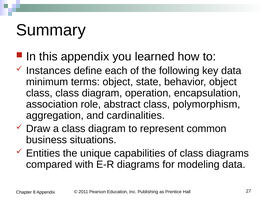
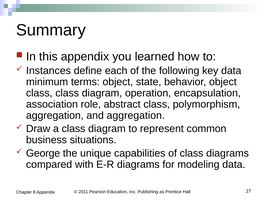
and cardinalities: cardinalities -> aggregation
Entities: Entities -> George
